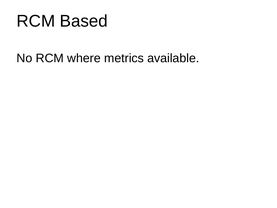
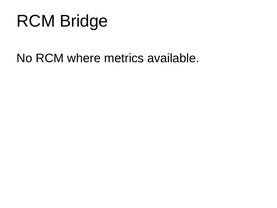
Based: Based -> Bridge
